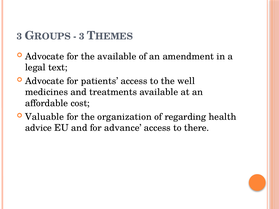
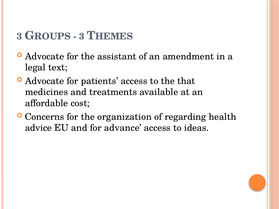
the available: available -> assistant
well: well -> that
Valuable: Valuable -> Concerns
there: there -> ideas
